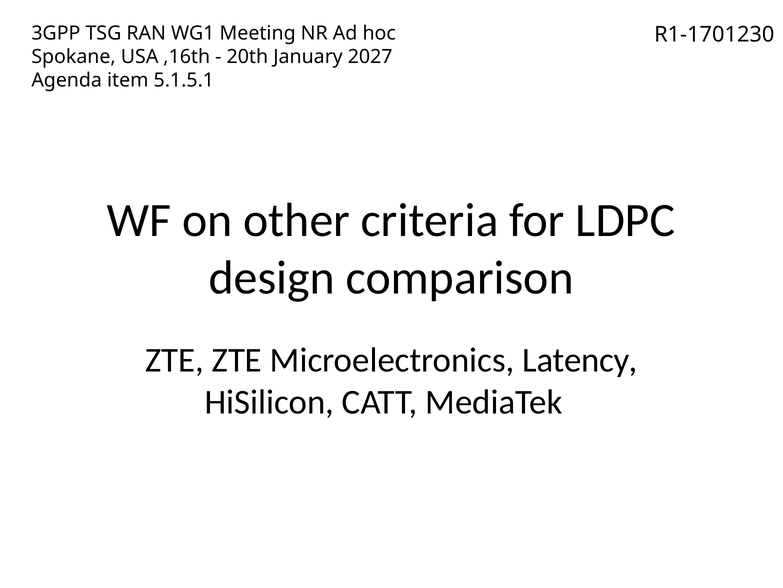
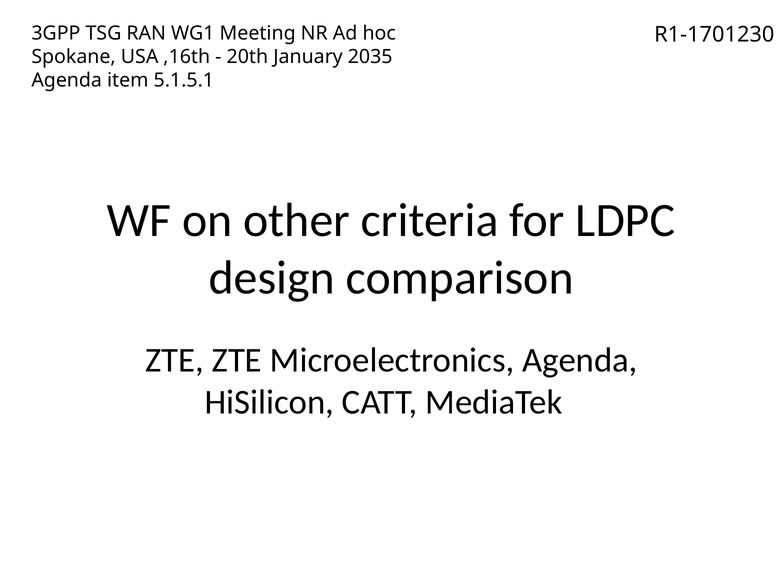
2027: 2027 -> 2035
Microelectronics Latency: Latency -> Agenda
